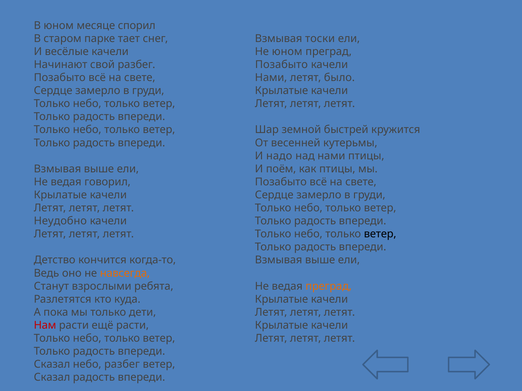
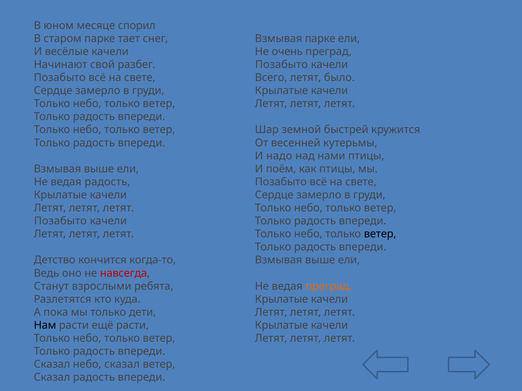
Взмывая тоски: тоски -> парке
Не юном: юном -> очень
Нами at (271, 78): Нами -> Всего
ведая говорил: говорил -> радость
Неудобно at (60, 221): Неудобно -> Позабыто
навсегда colour: orange -> red
Нам colour: red -> black
небо разбег: разбег -> сказал
